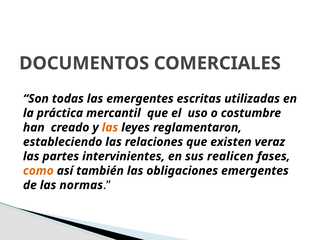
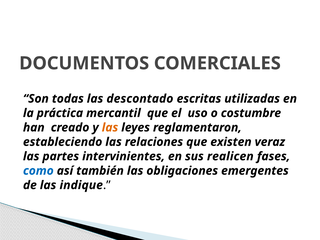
las emergentes: emergentes -> descontado
como colour: orange -> blue
normas: normas -> indique
